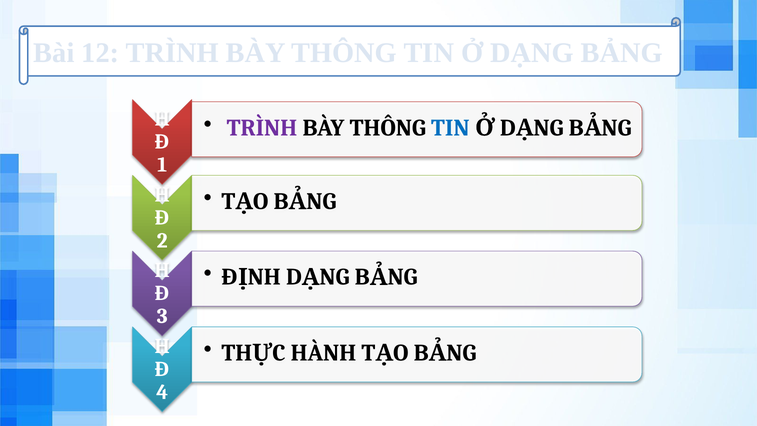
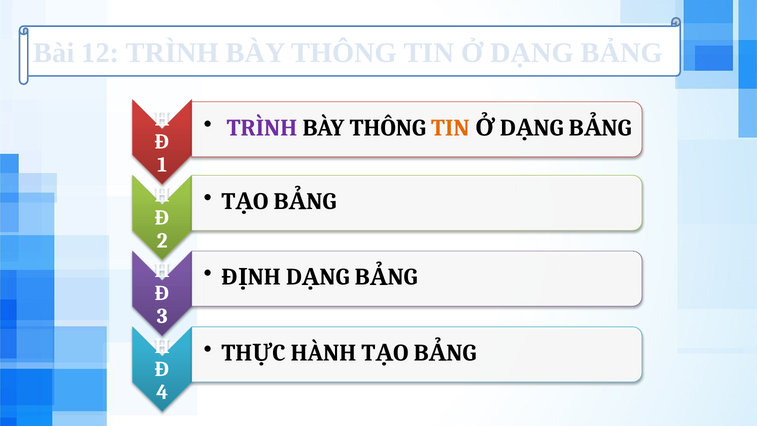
TIN at (450, 128) colour: blue -> orange
